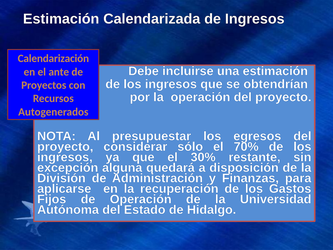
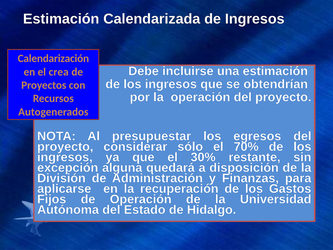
ante: ante -> crea
